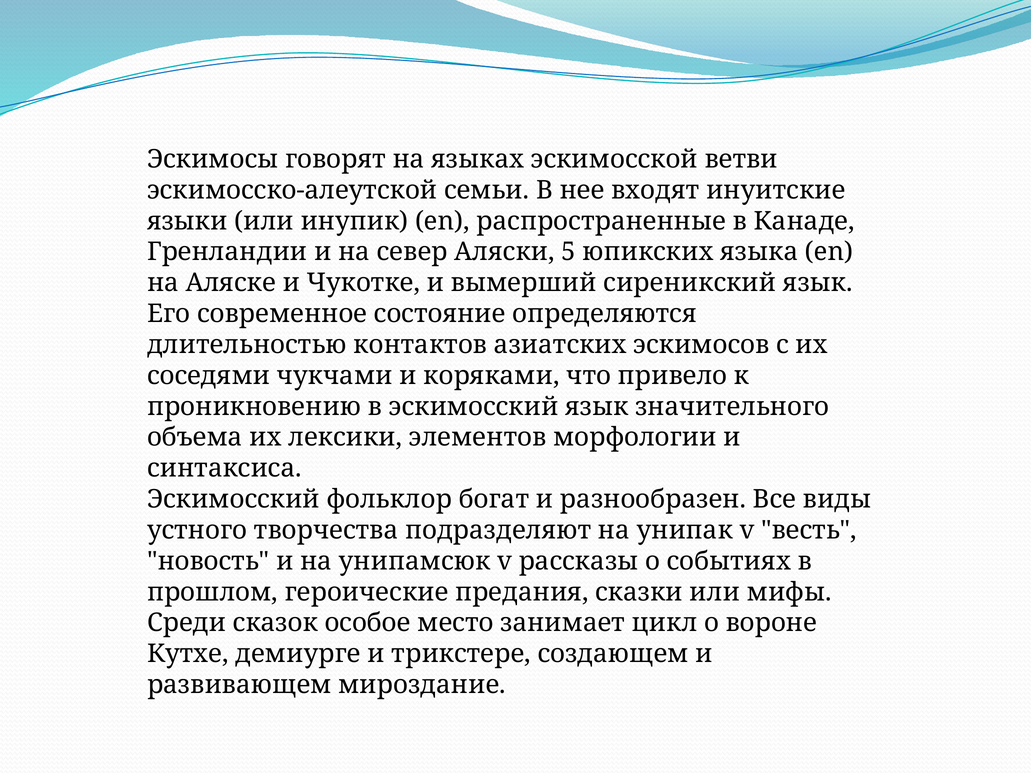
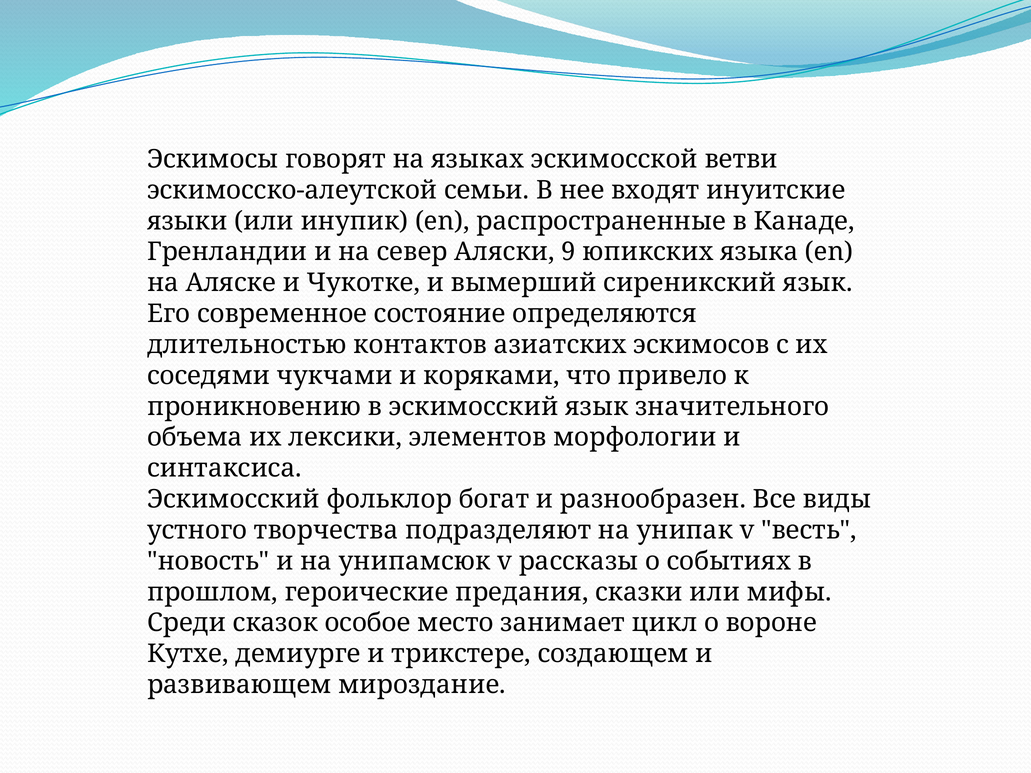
5: 5 -> 9
